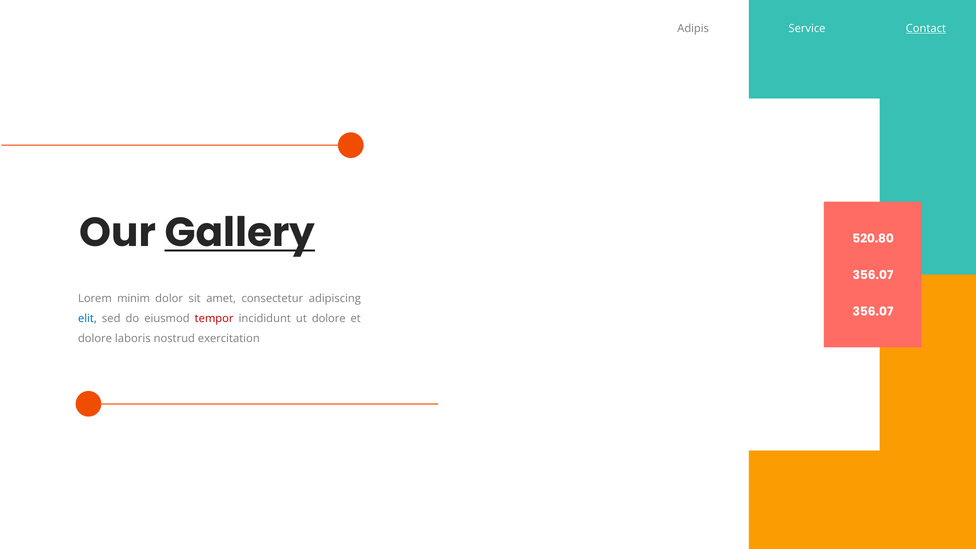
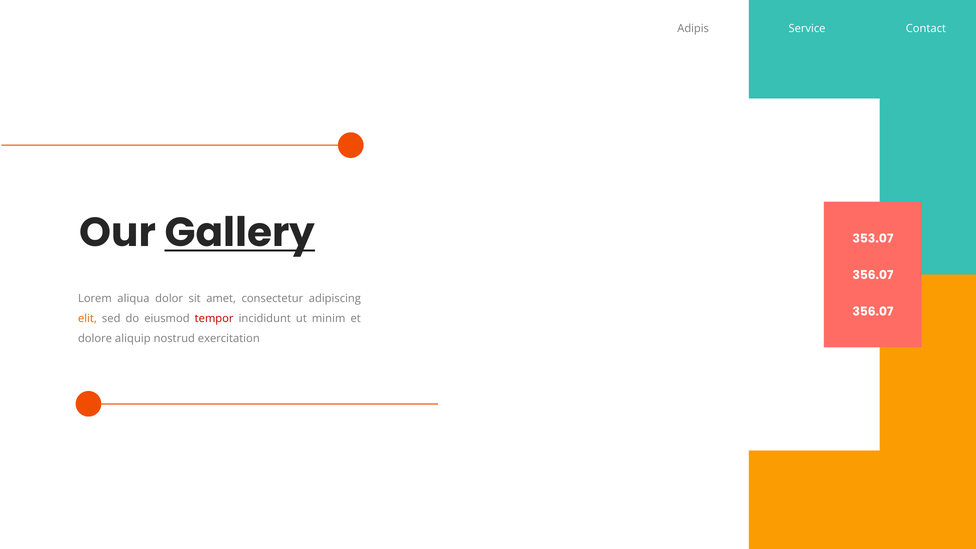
Contact underline: present -> none
520.80: 520.80 -> 353.07
minim: minim -> aliqua
elit colour: blue -> orange
ut dolore: dolore -> minim
laboris: laboris -> aliquip
